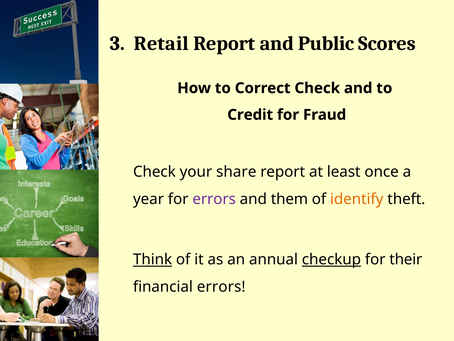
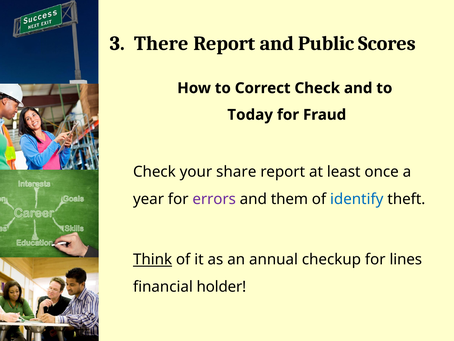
Retail: Retail -> There
Credit: Credit -> Today
identify colour: orange -> blue
checkup underline: present -> none
their: their -> lines
financial errors: errors -> holder
